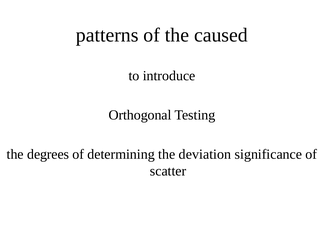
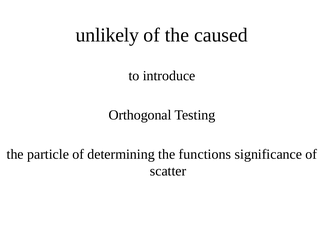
patterns: patterns -> unlikely
degrees: degrees -> particle
deviation: deviation -> functions
